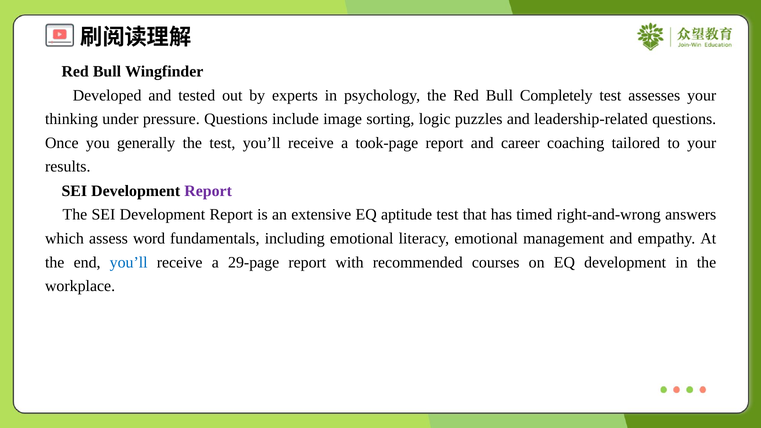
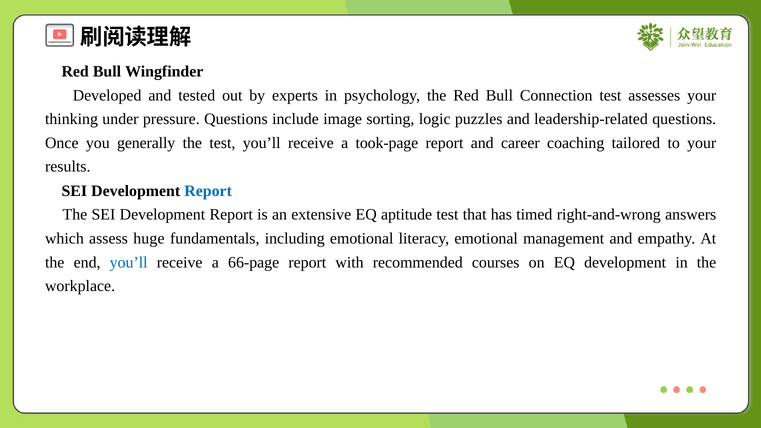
Completely: Completely -> Connection
Report at (208, 191) colour: purple -> blue
word: word -> huge
29-page: 29-page -> 66-page
